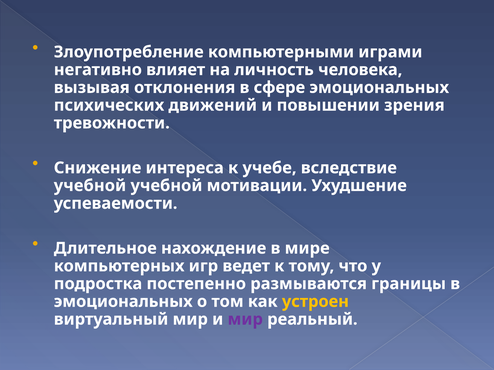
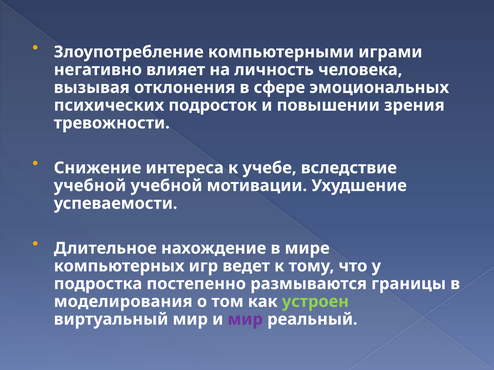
движений: движений -> подросток
эмоциональных at (123, 302): эмоциональных -> моделирования
устроен colour: yellow -> light green
